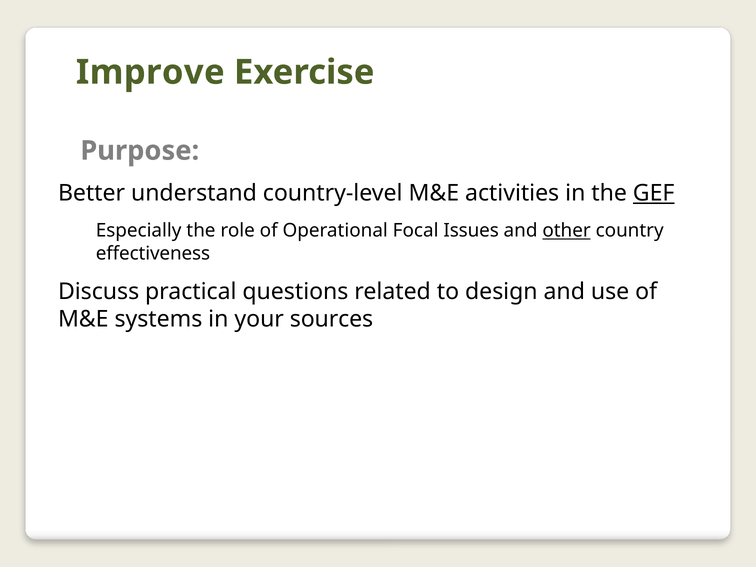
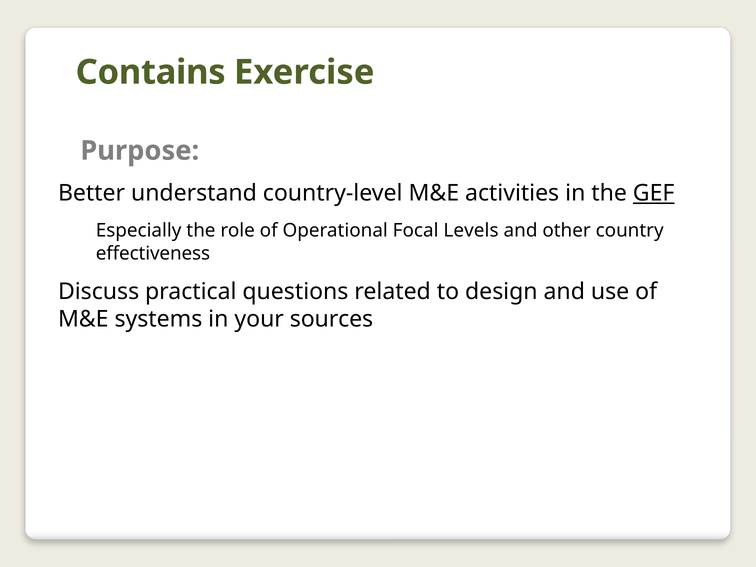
Improve: Improve -> Contains
Issues: Issues -> Levels
other underline: present -> none
